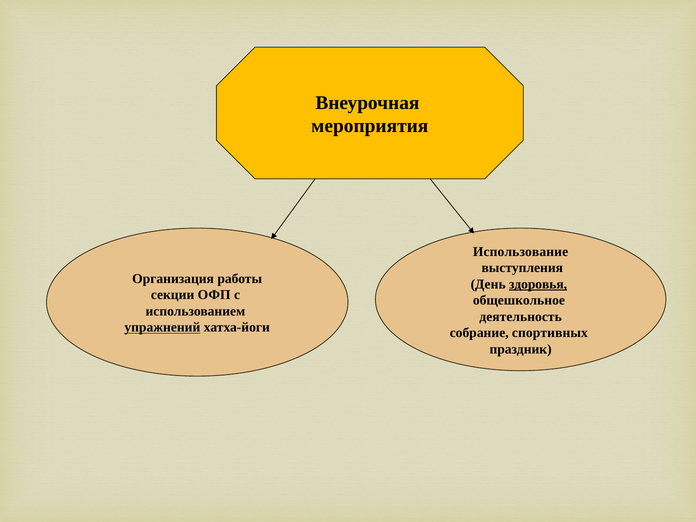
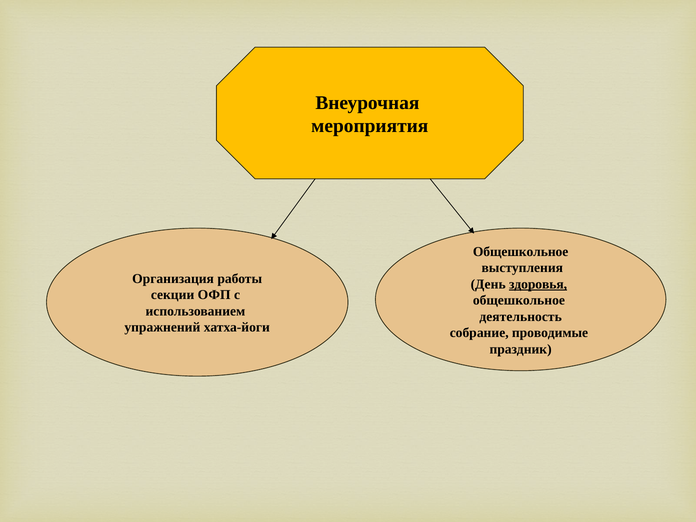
Использование at (521, 252): Использование -> Общешкольное
упражнений underline: present -> none
спортивных: спортивных -> проводимые
